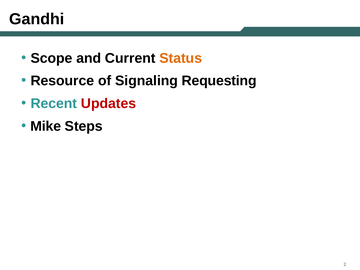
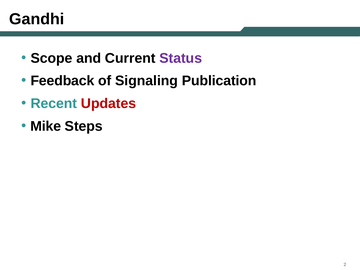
Status colour: orange -> purple
Resource: Resource -> Feedback
Requesting: Requesting -> Publication
